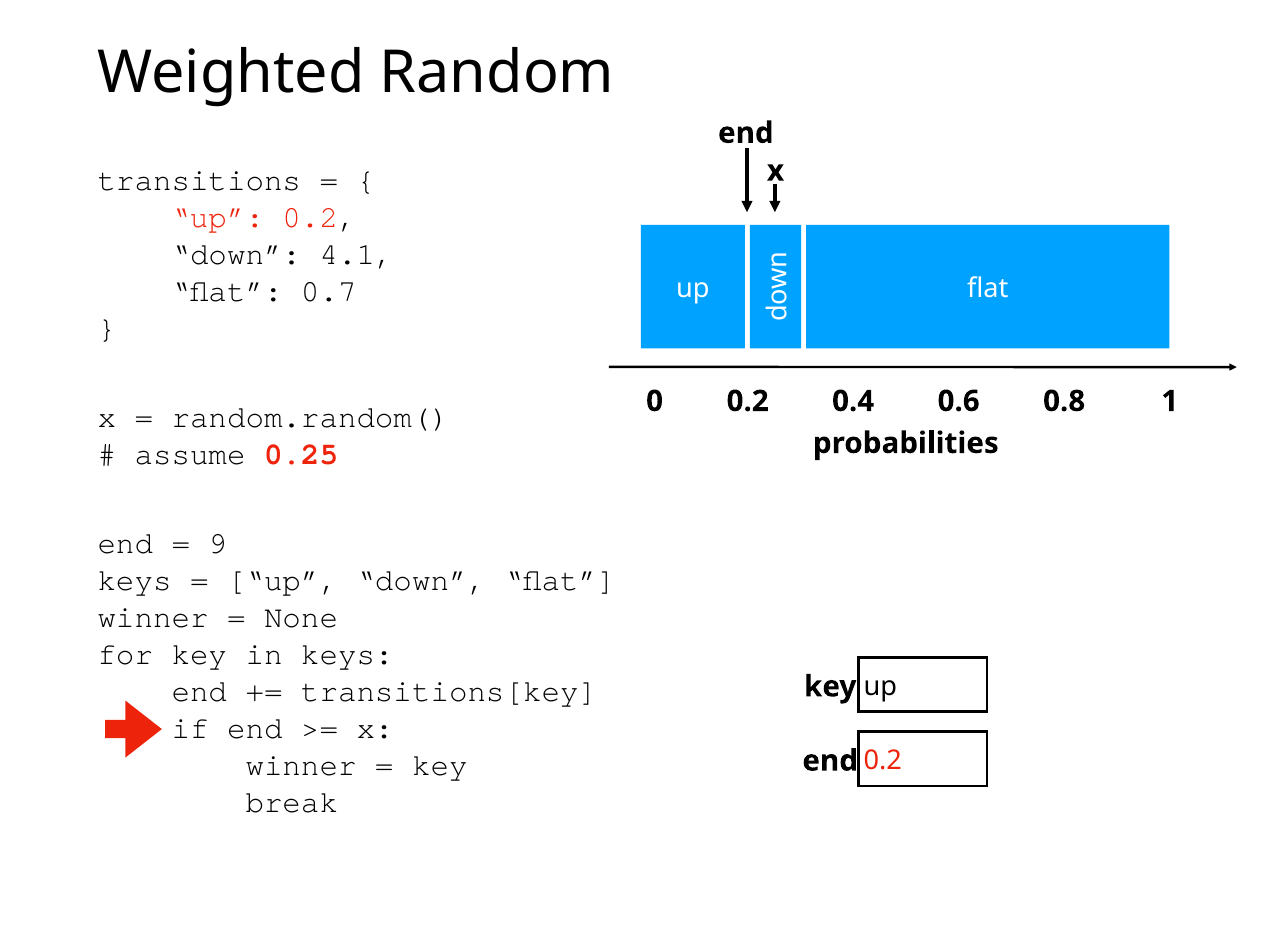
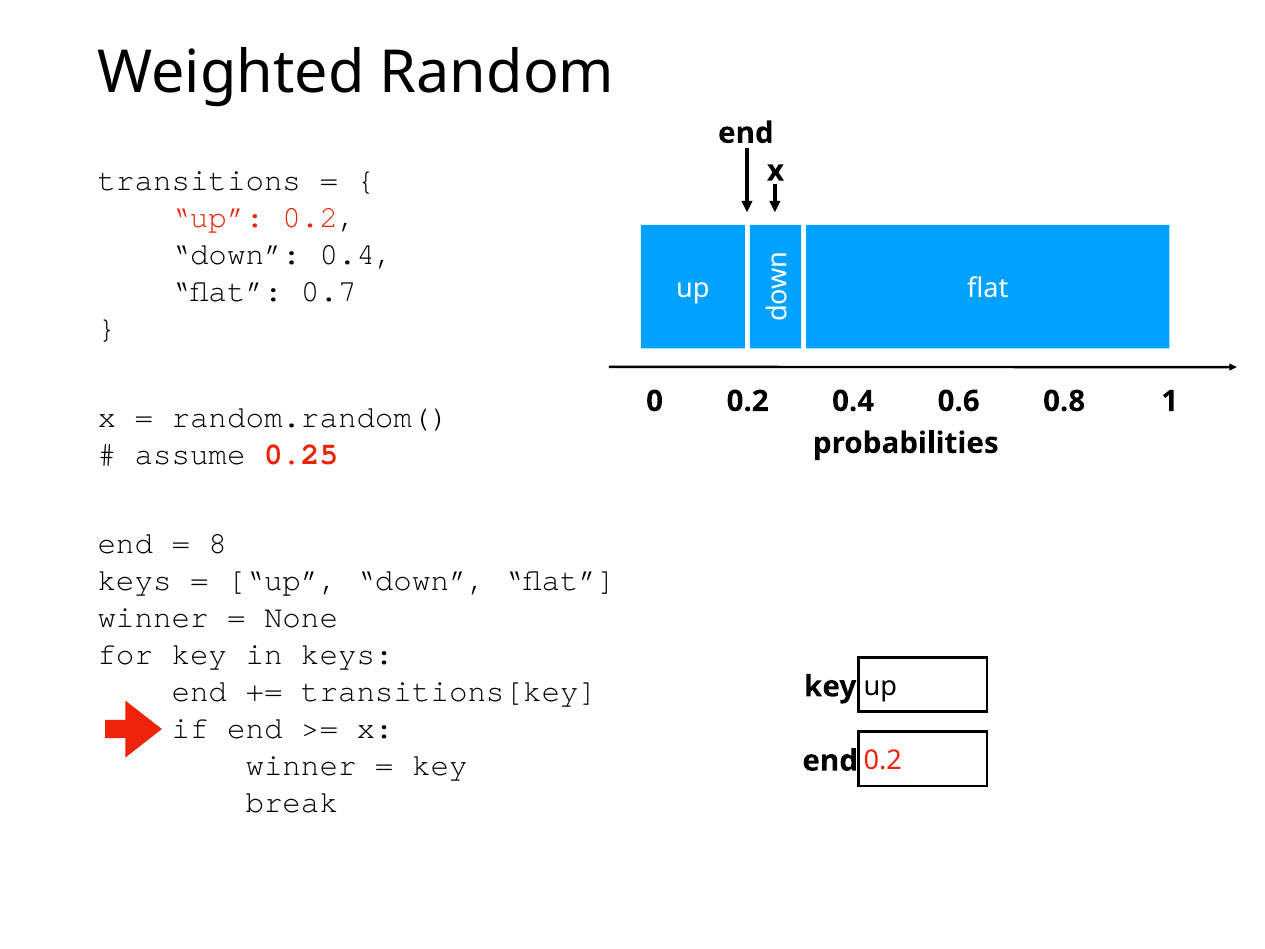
down 4.1: 4.1 -> 0.4
9: 9 -> 8
